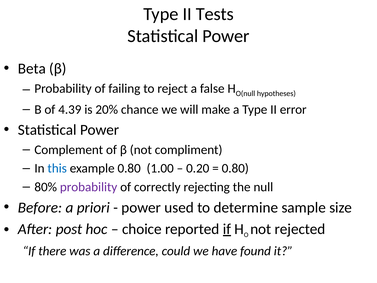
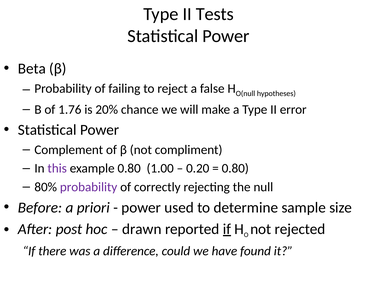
4.39: 4.39 -> 1.76
this colour: blue -> purple
choice: choice -> drawn
